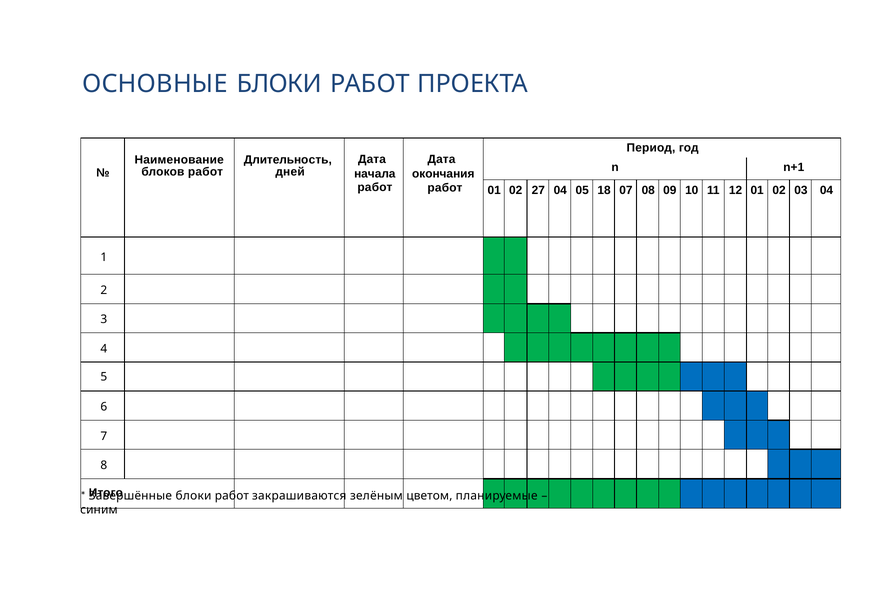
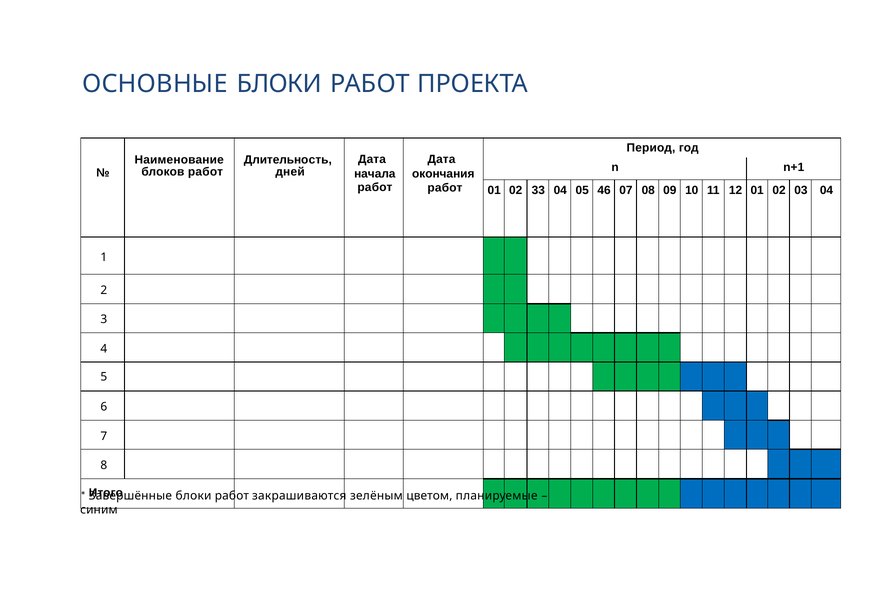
27: 27 -> 33
18: 18 -> 46
